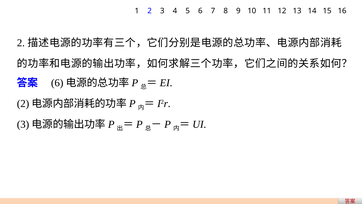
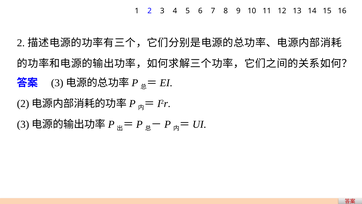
6 at (57, 83): 6 -> 3
